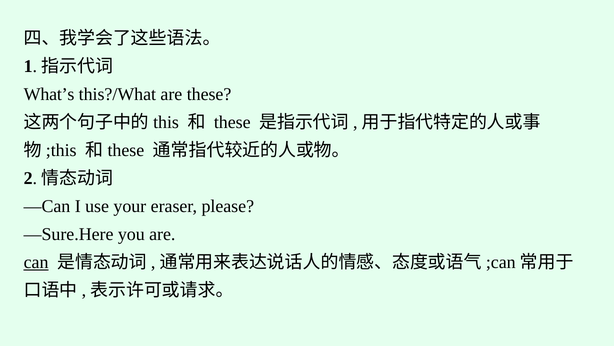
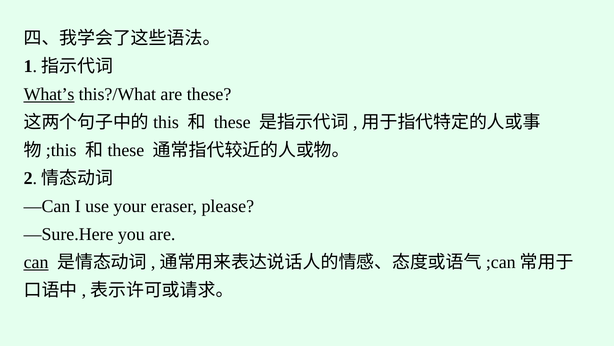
What’s underline: none -> present
